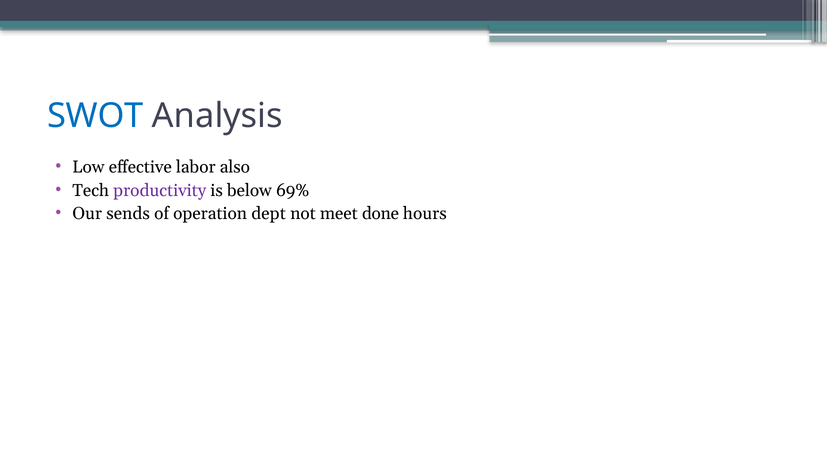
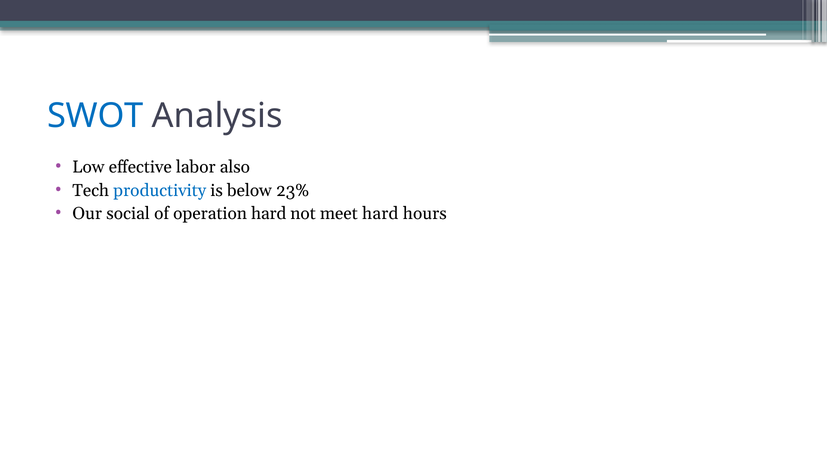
productivity colour: purple -> blue
69%: 69% -> 23%
sends: sends -> social
operation dept: dept -> hard
meet done: done -> hard
